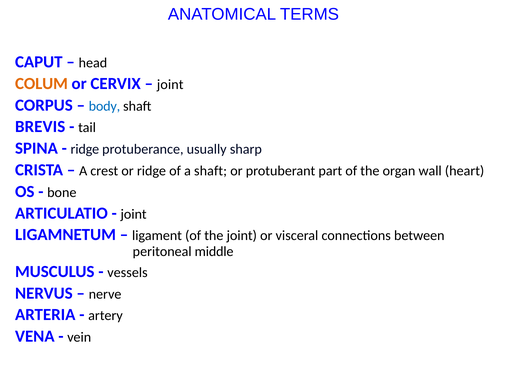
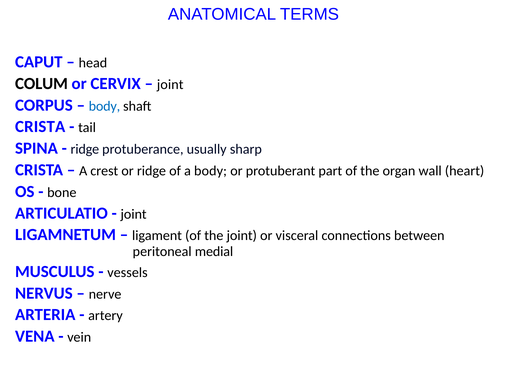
COLUM colour: orange -> black
BREVIS at (40, 127): BREVIS -> CRISTA
a shaft: shaft -> body
middle: middle -> medial
